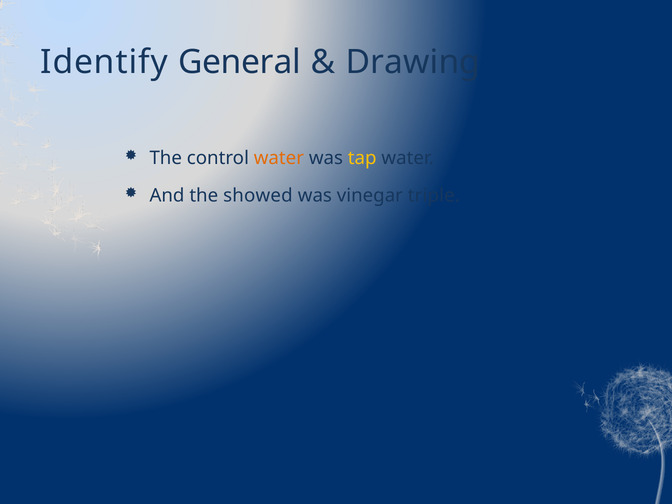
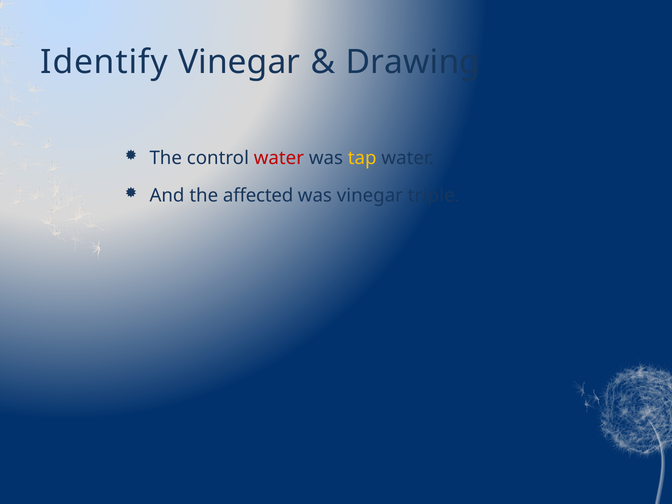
Identify General: General -> Vinegar
water at (279, 158) colour: orange -> red
showed: showed -> affected
